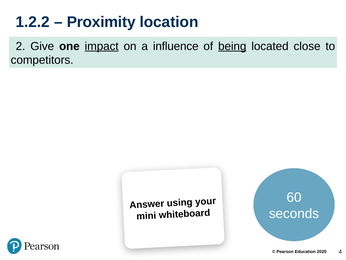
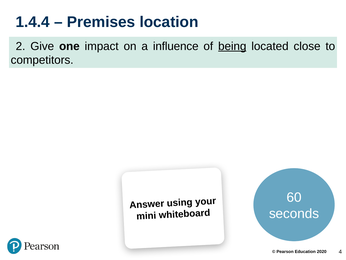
1.2.2: 1.2.2 -> 1.4.4
Proximity: Proximity -> Premises
impact underline: present -> none
